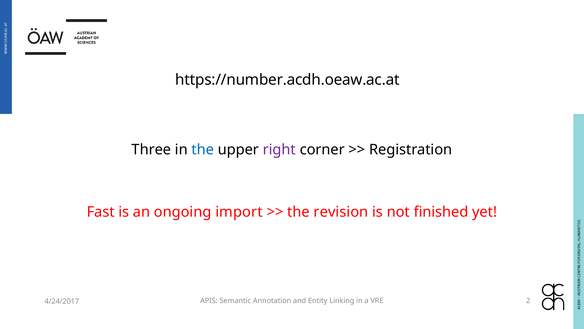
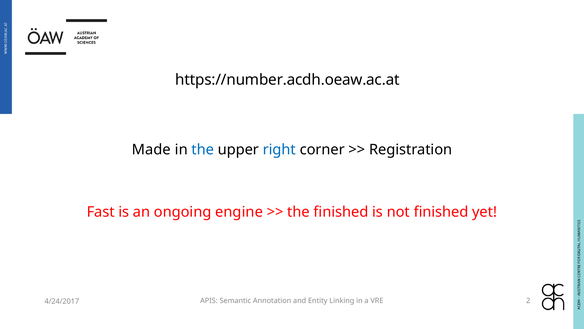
Three: Three -> Made
right colour: purple -> blue
import: import -> engine
the revision: revision -> finished
